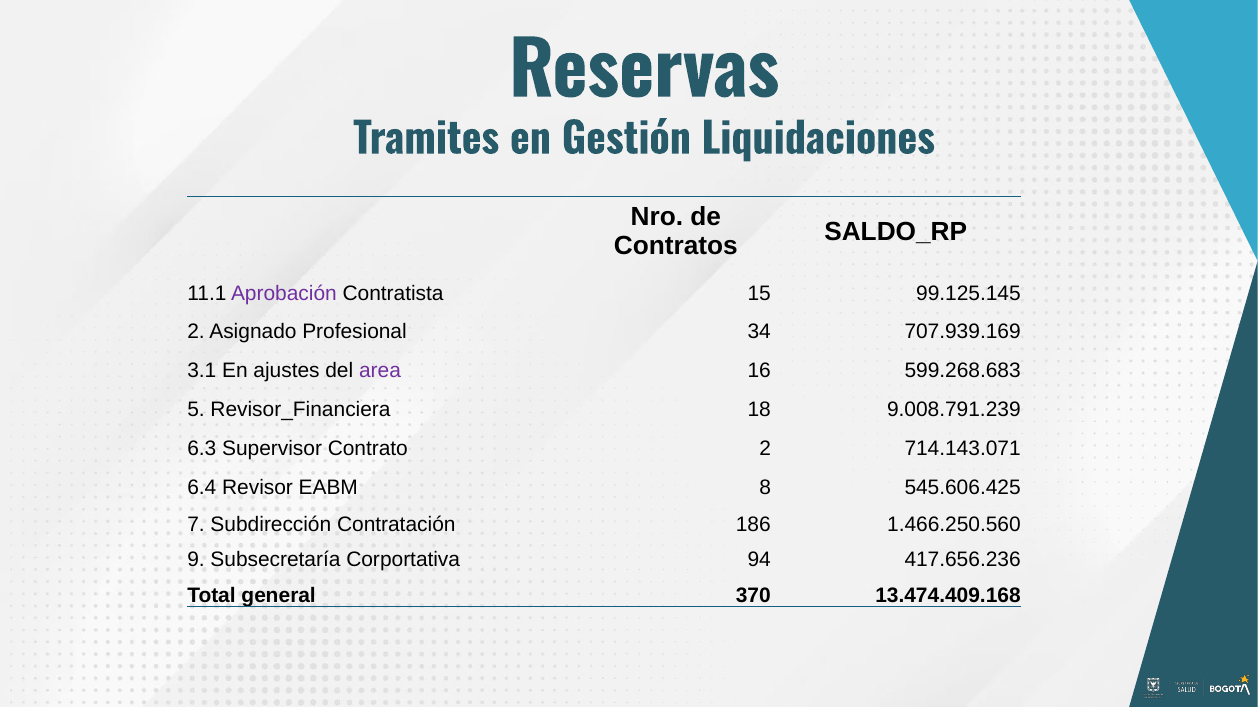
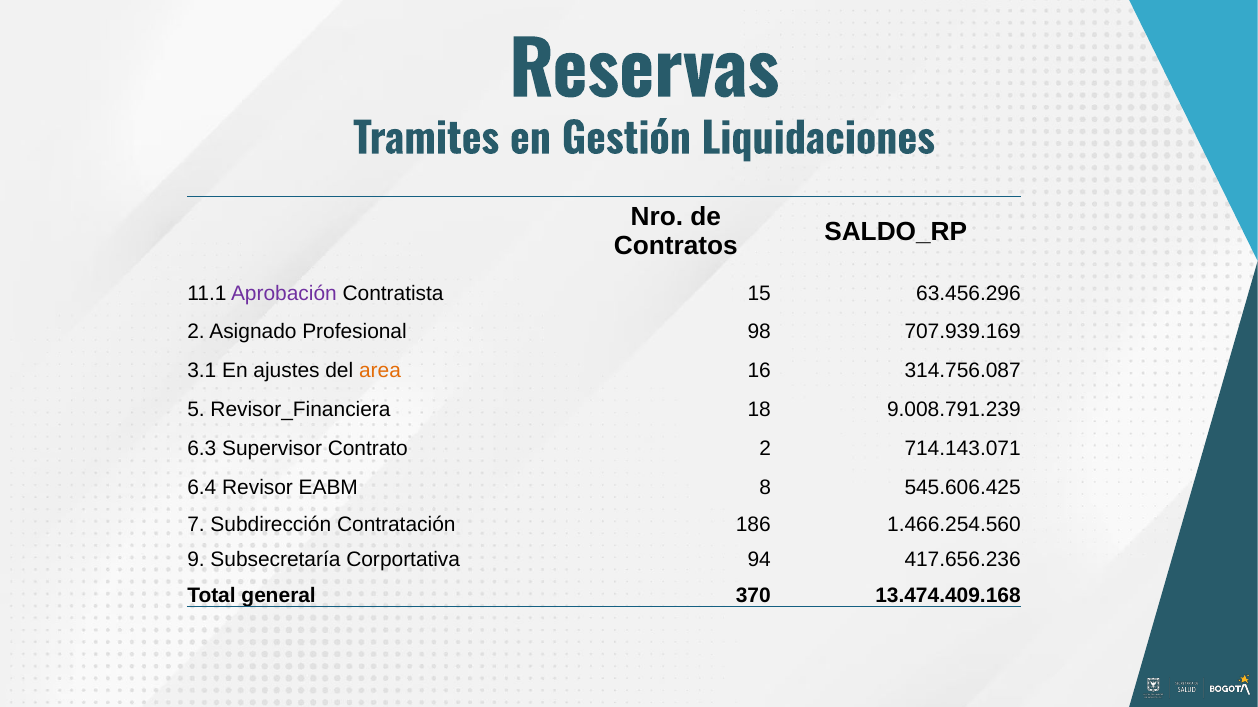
99.125.145: 99.125.145 -> 63.456.296
34: 34 -> 98
area colour: purple -> orange
599.268.683: 599.268.683 -> 314.756.087
1.466.250.560: 1.466.250.560 -> 1.466.254.560
